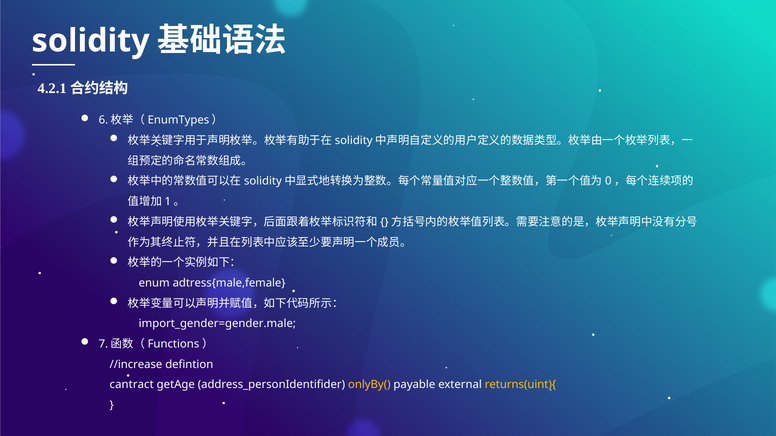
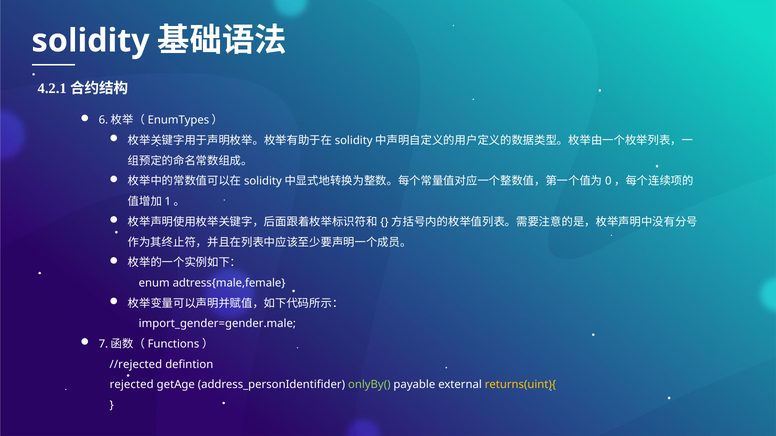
//increase: //increase -> //rejected
cantract: cantract -> rejected
onlyBy( colour: yellow -> light green
